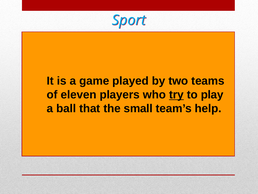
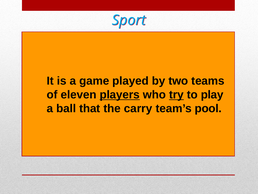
players underline: none -> present
small: small -> carry
help: help -> pool
